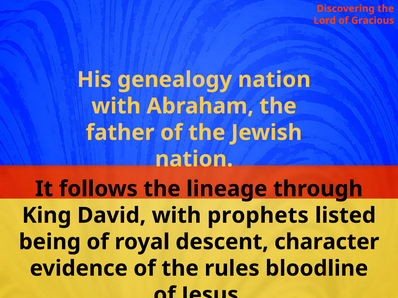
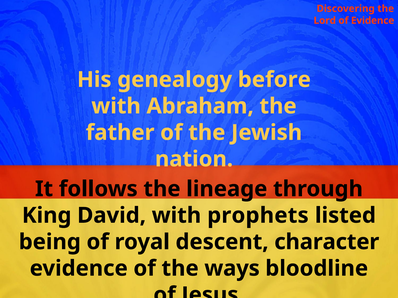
of Gracious: Gracious -> Evidence
genealogy nation: nation -> before
rules: rules -> ways
